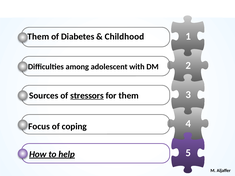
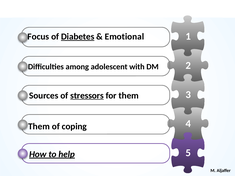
Them at (38, 37): Them -> Focus
Diabetes underline: none -> present
Childhood: Childhood -> Emotional
Focus at (39, 127): Focus -> Them
